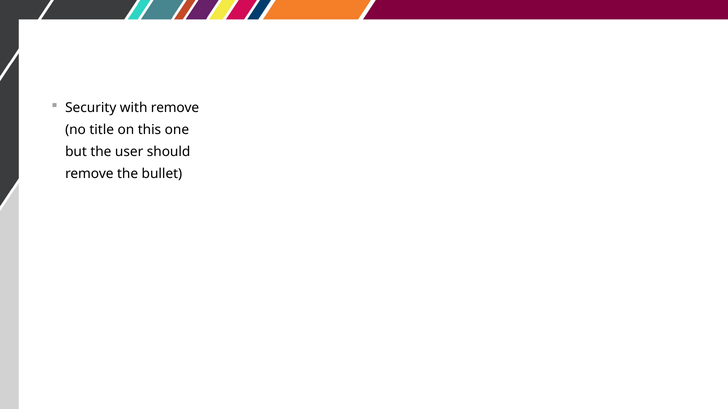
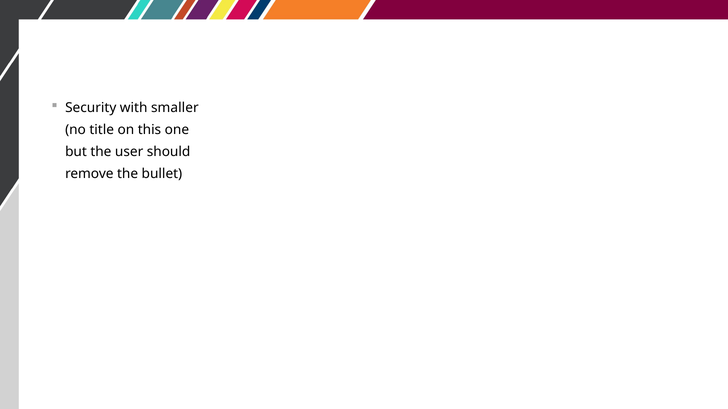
with remove: remove -> smaller
